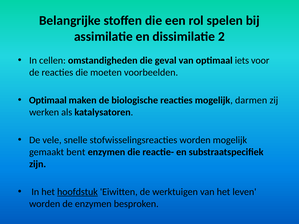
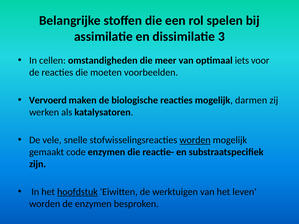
2: 2 -> 3
geval: geval -> meer
Optimaal at (48, 100): Optimaal -> Vervoerd
worden at (195, 140) underline: none -> present
bent: bent -> code
